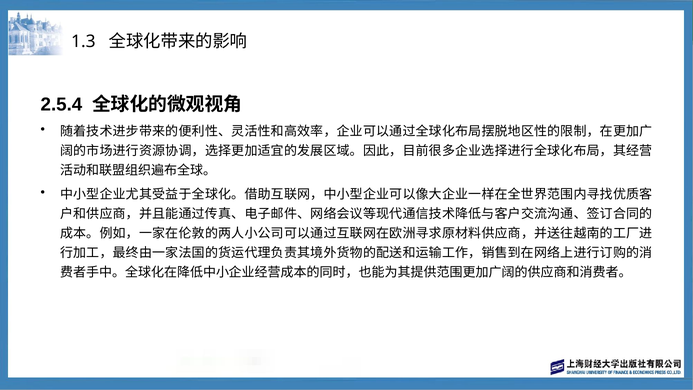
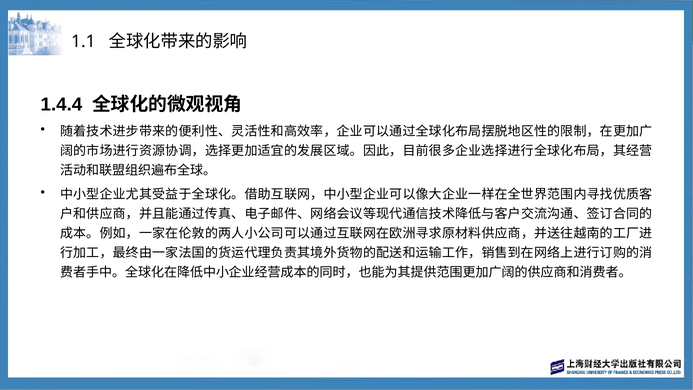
1.3: 1.3 -> 1.1
2.5.4: 2.5.4 -> 1.4.4
